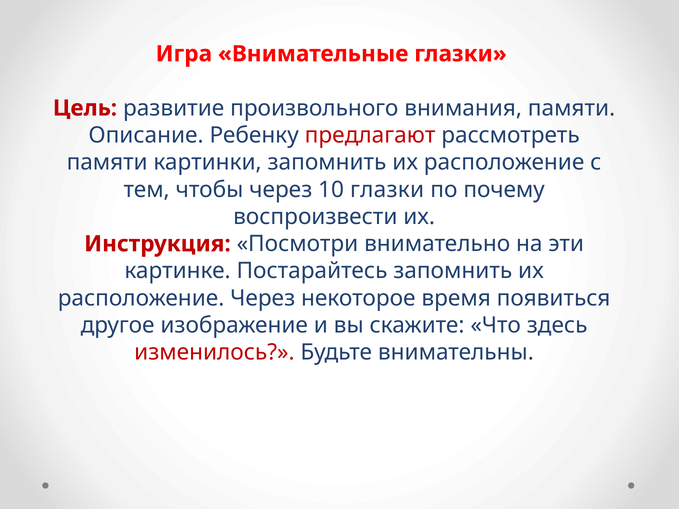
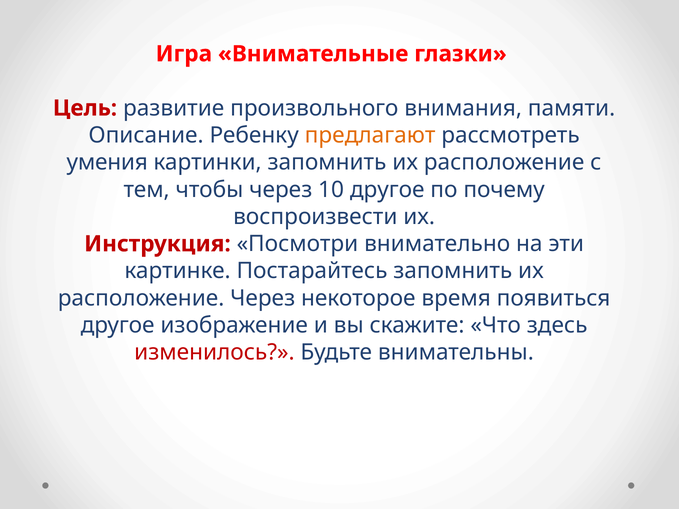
предлагают colour: red -> orange
памяти at (107, 163): памяти -> умения
10 глазки: глазки -> другое
